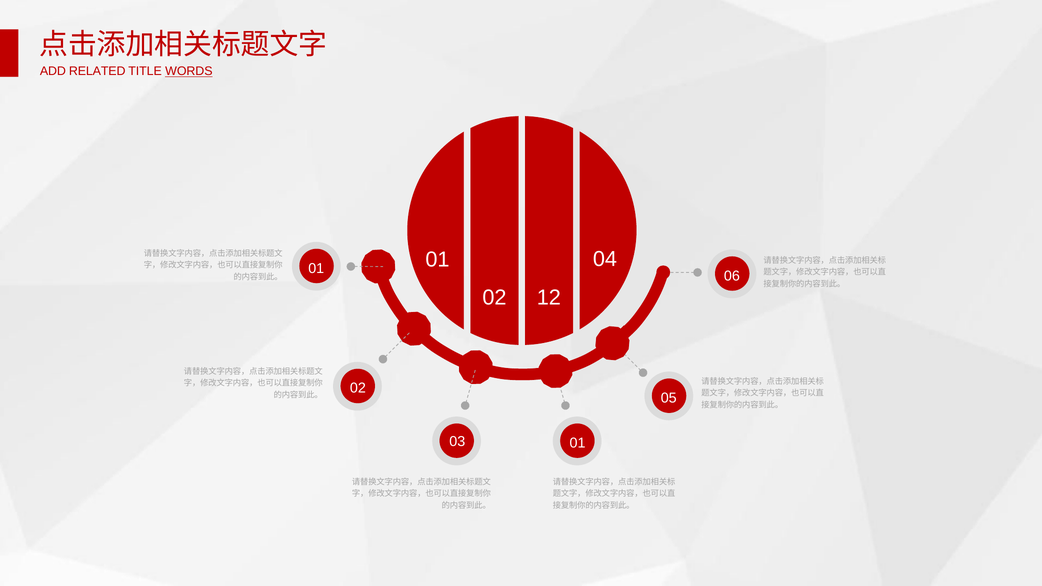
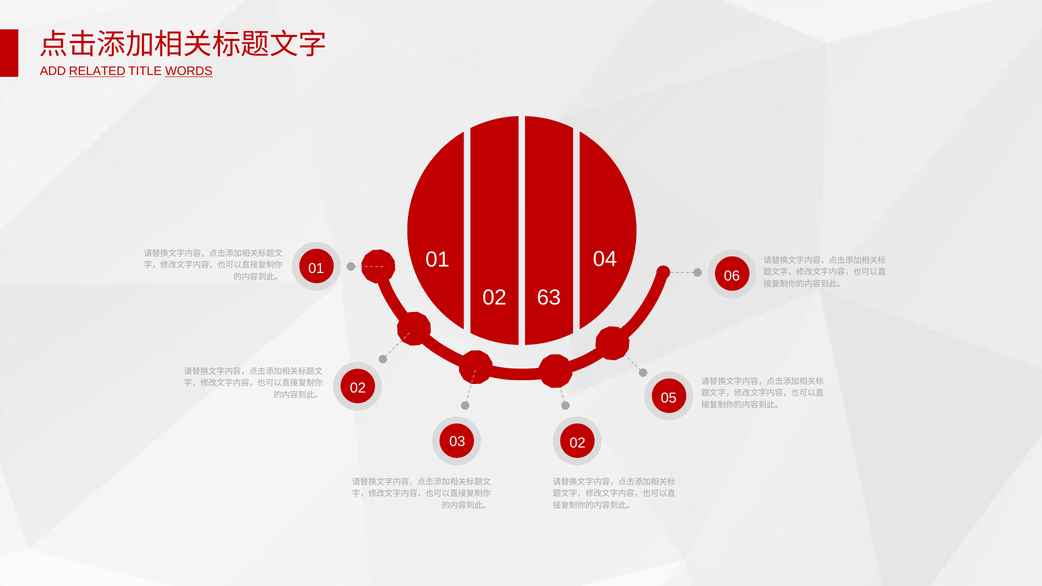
RELATED underline: none -> present
12: 12 -> 63
03 01: 01 -> 02
